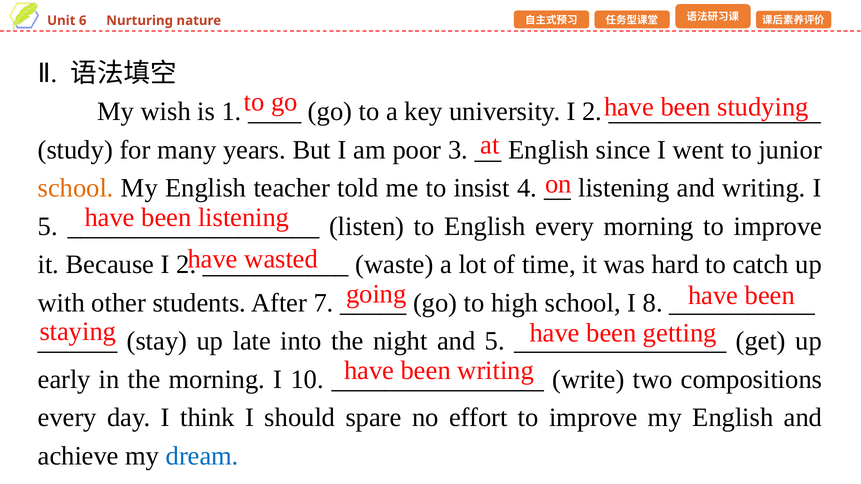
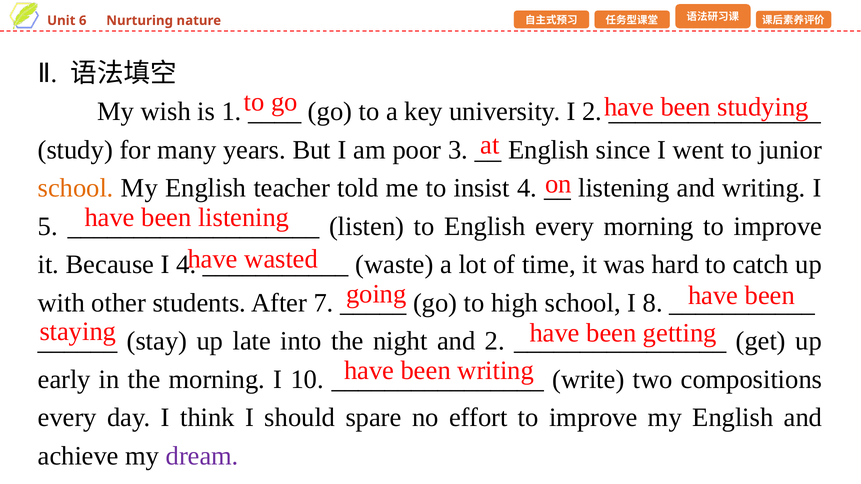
Because I 2: 2 -> 4
and 5: 5 -> 2
dream colour: blue -> purple
